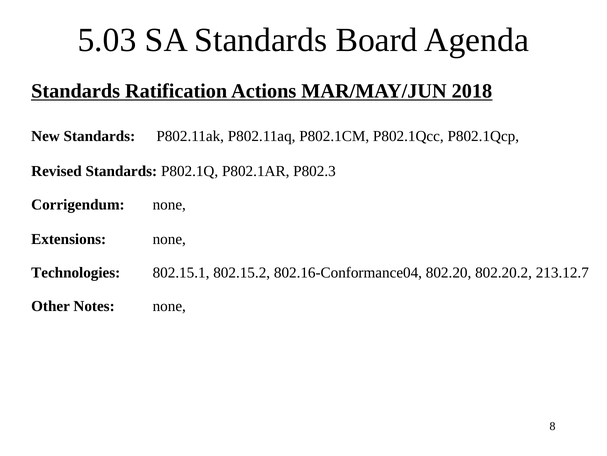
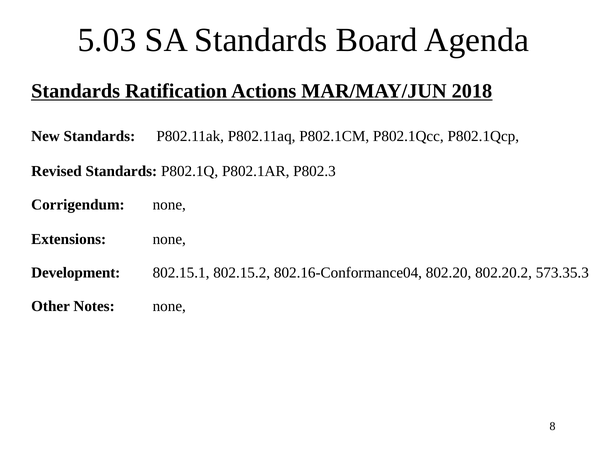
Technologies: Technologies -> Development
213.12.7: 213.12.7 -> 573.35.3
